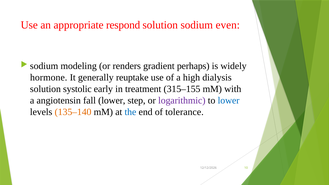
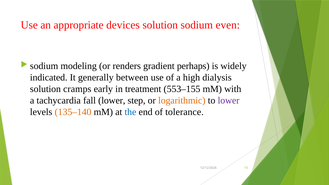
respond: respond -> devices
hormone: hormone -> indicated
reuptake: reuptake -> between
systolic: systolic -> cramps
315–155: 315–155 -> 553–155
angiotensin: angiotensin -> tachycardia
logarithmic colour: purple -> orange
lower at (229, 100) colour: blue -> purple
